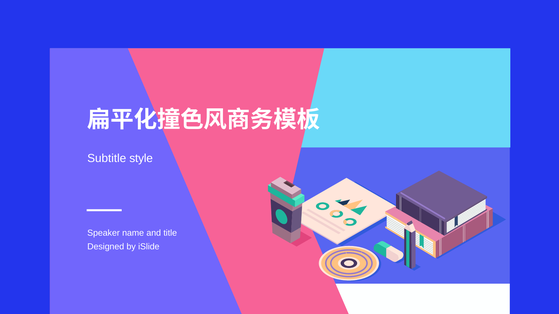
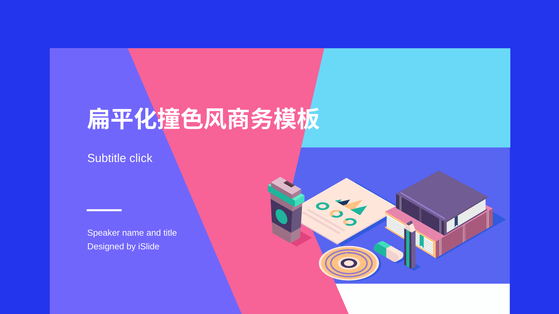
style: style -> click
